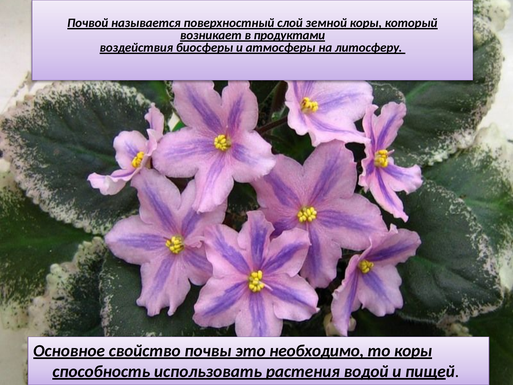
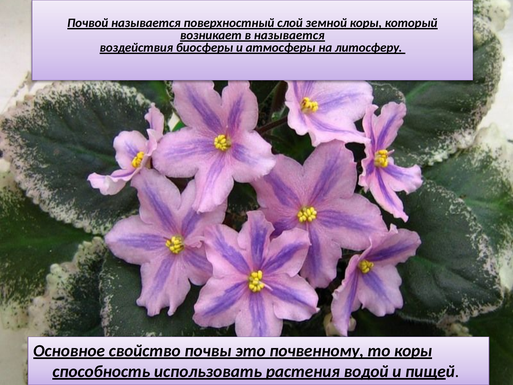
в продуктами: продуктами -> называется
необходимо: необходимо -> почвенному
